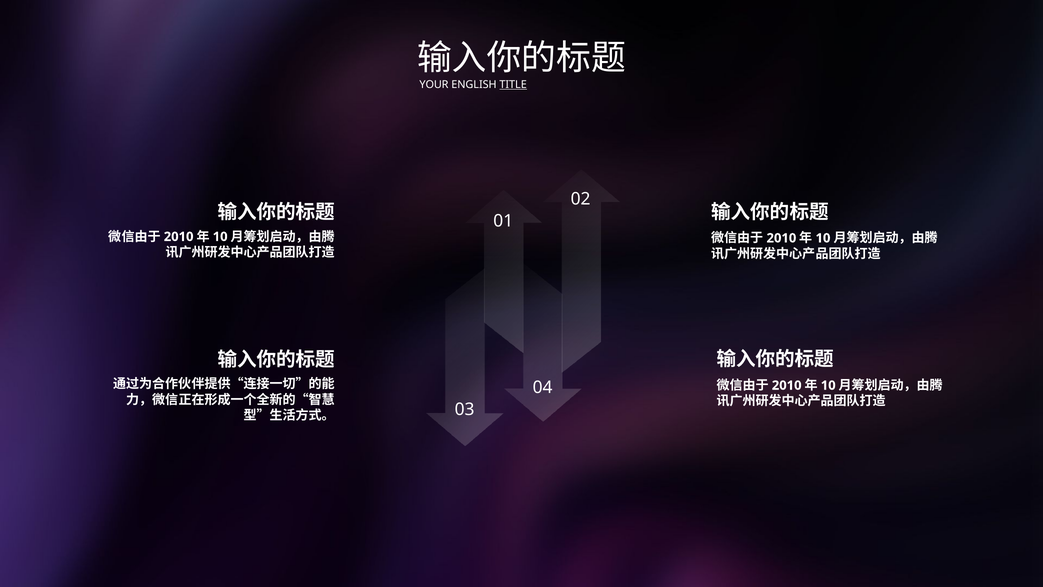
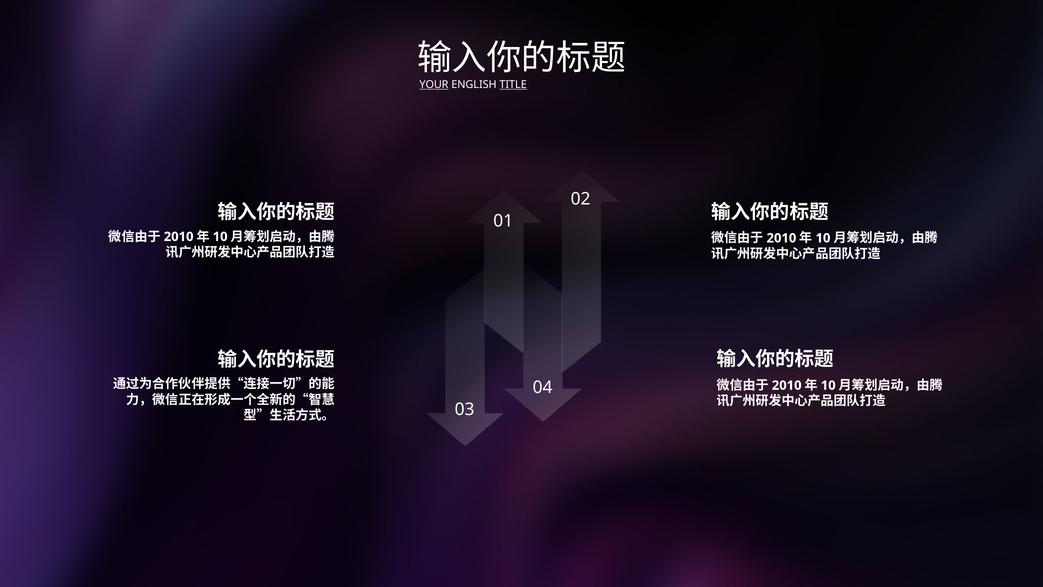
YOUR underline: none -> present
